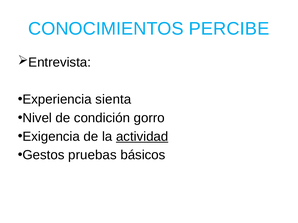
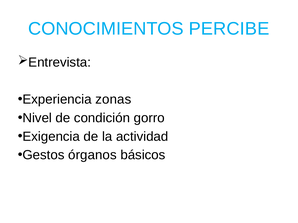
sienta: sienta -> zonas
actividad underline: present -> none
pruebas: pruebas -> órganos
